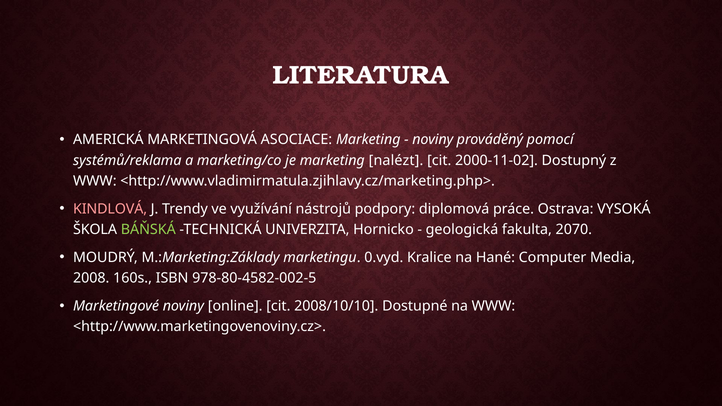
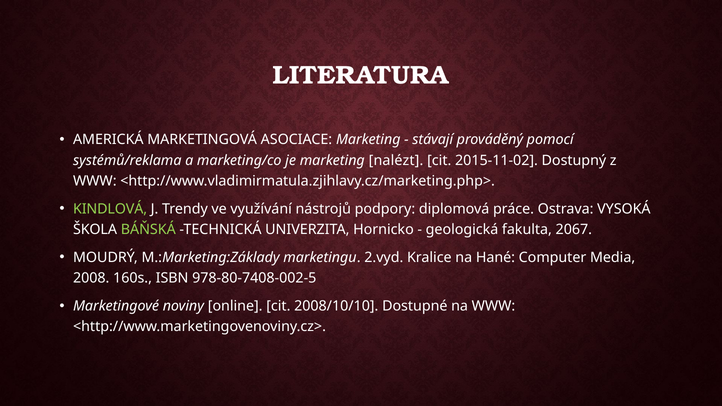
noviny at (433, 140): noviny -> stávají
2000-11-02: 2000-11-02 -> 2015-11-02
KINDLOVÁ colour: pink -> light green
2070: 2070 -> 2067
0.vyd: 0.vyd -> 2.vyd
978-80-4582-002-5: 978-80-4582-002-5 -> 978-80-7408-002-5
